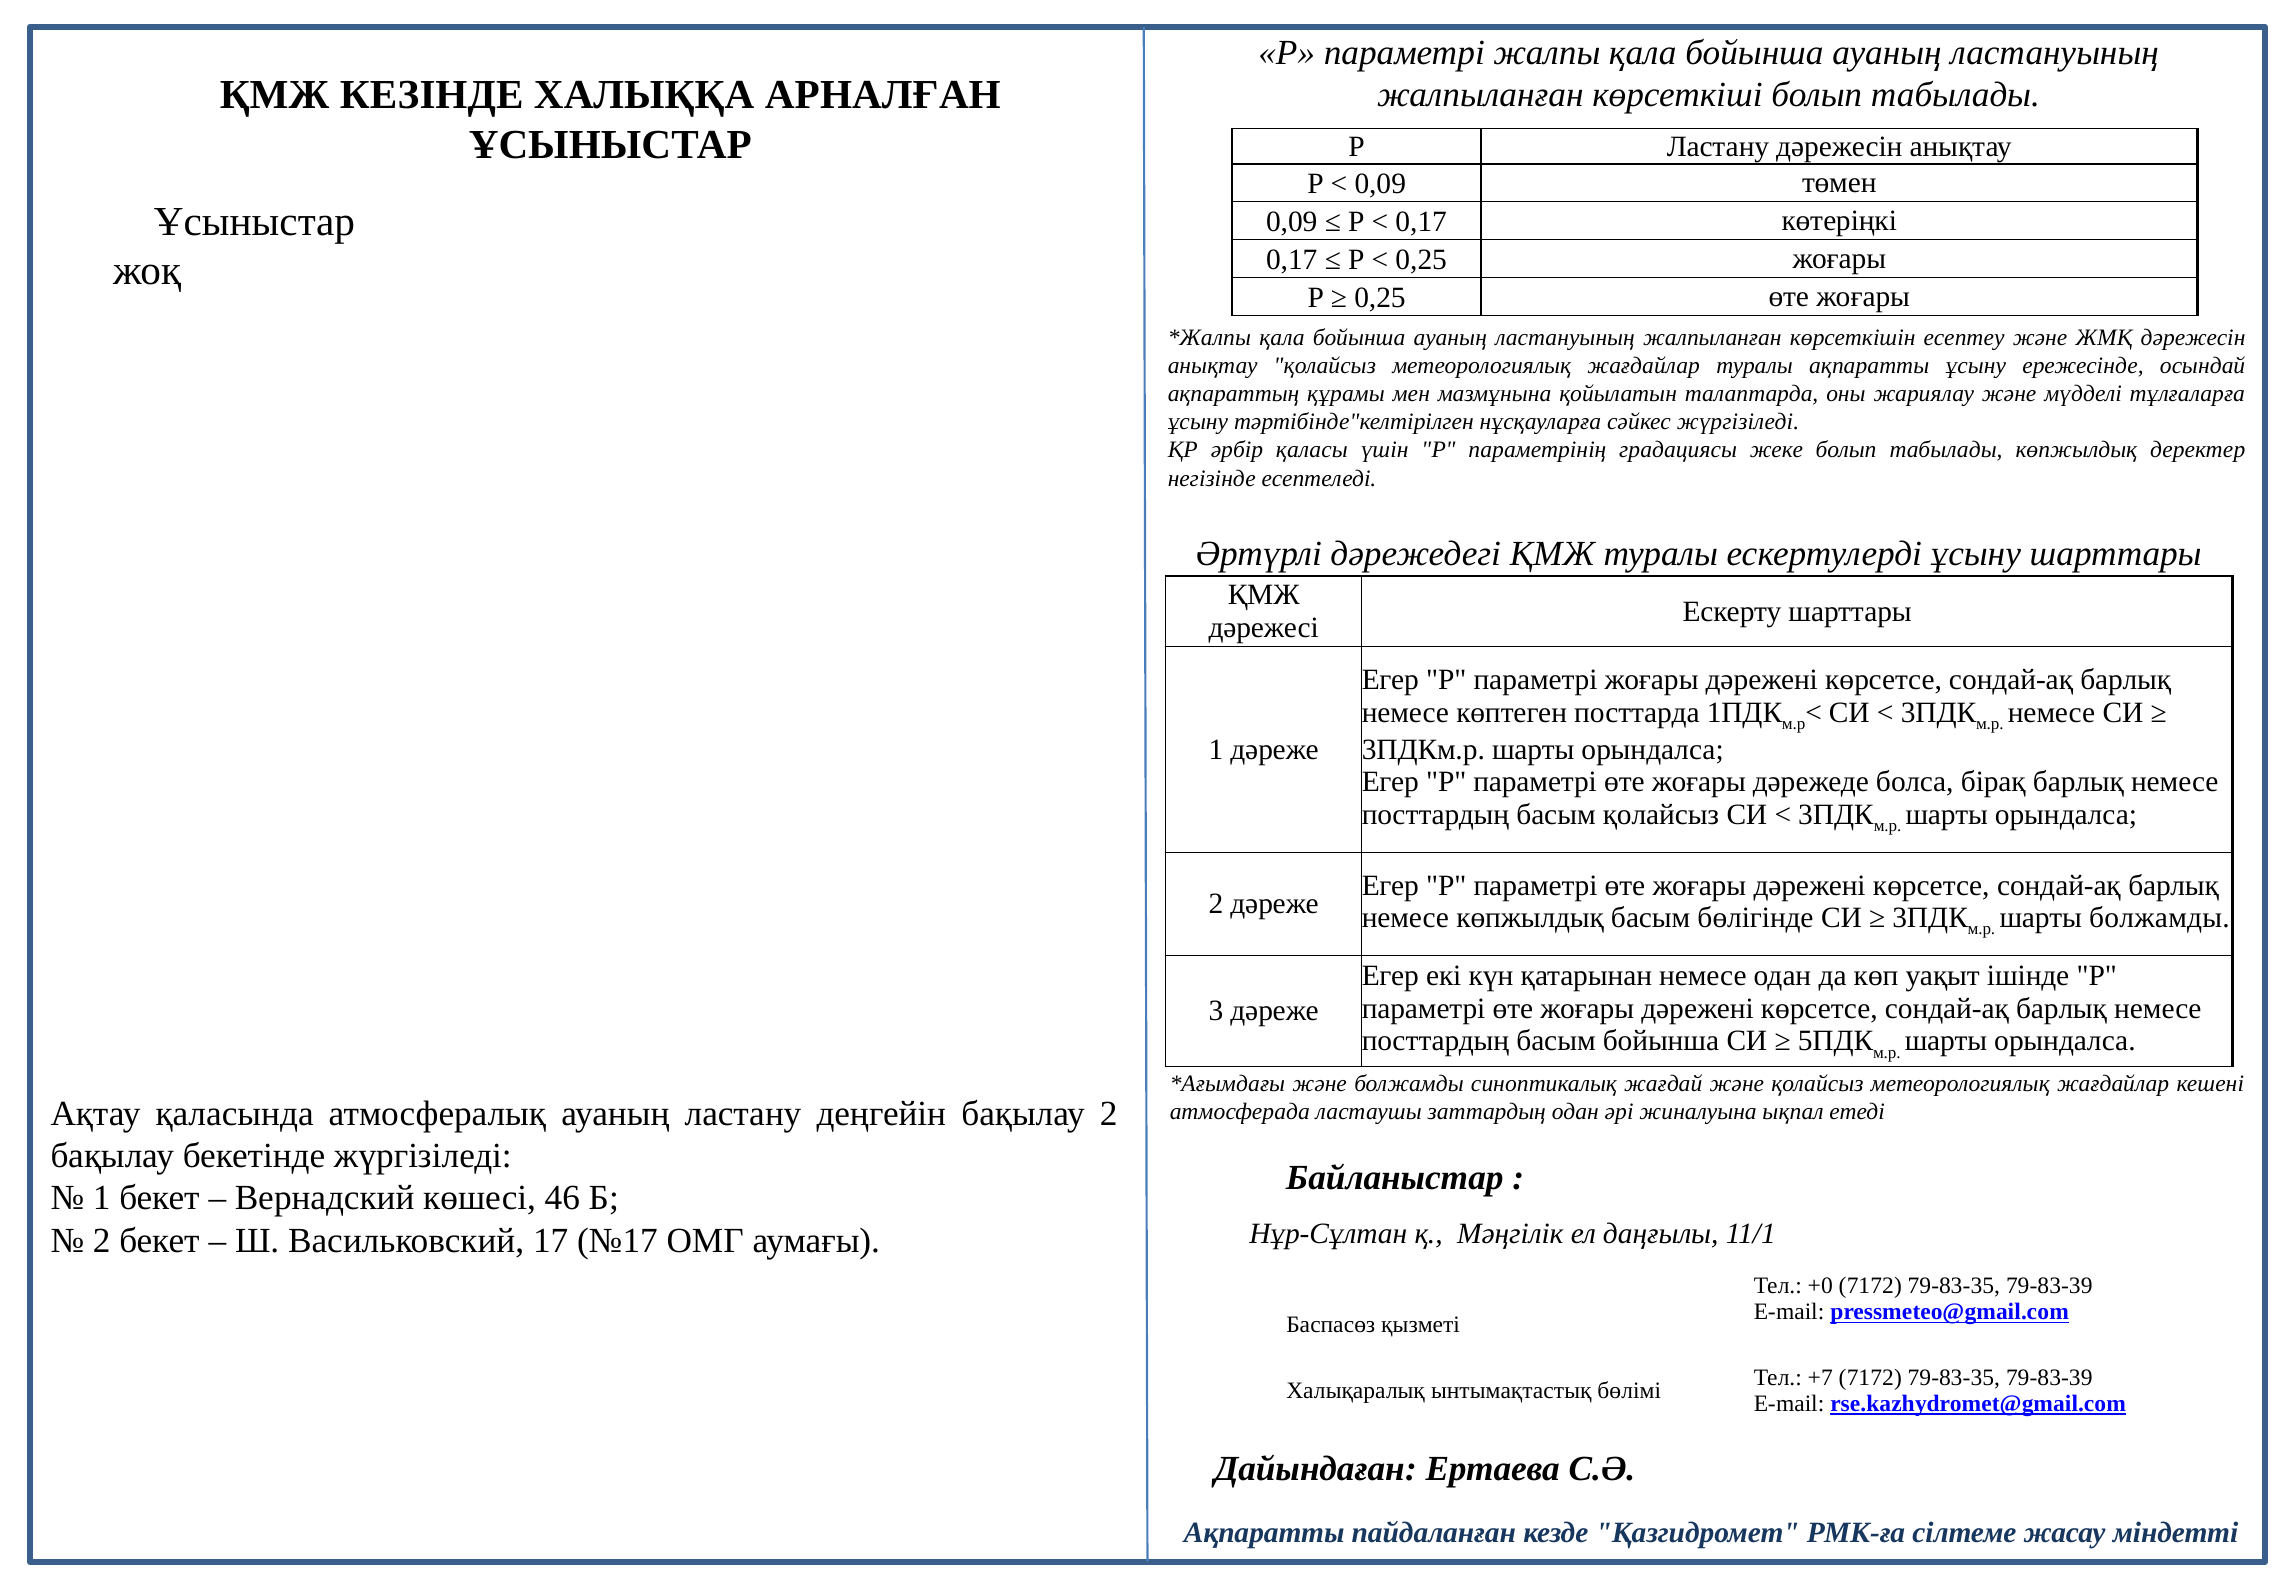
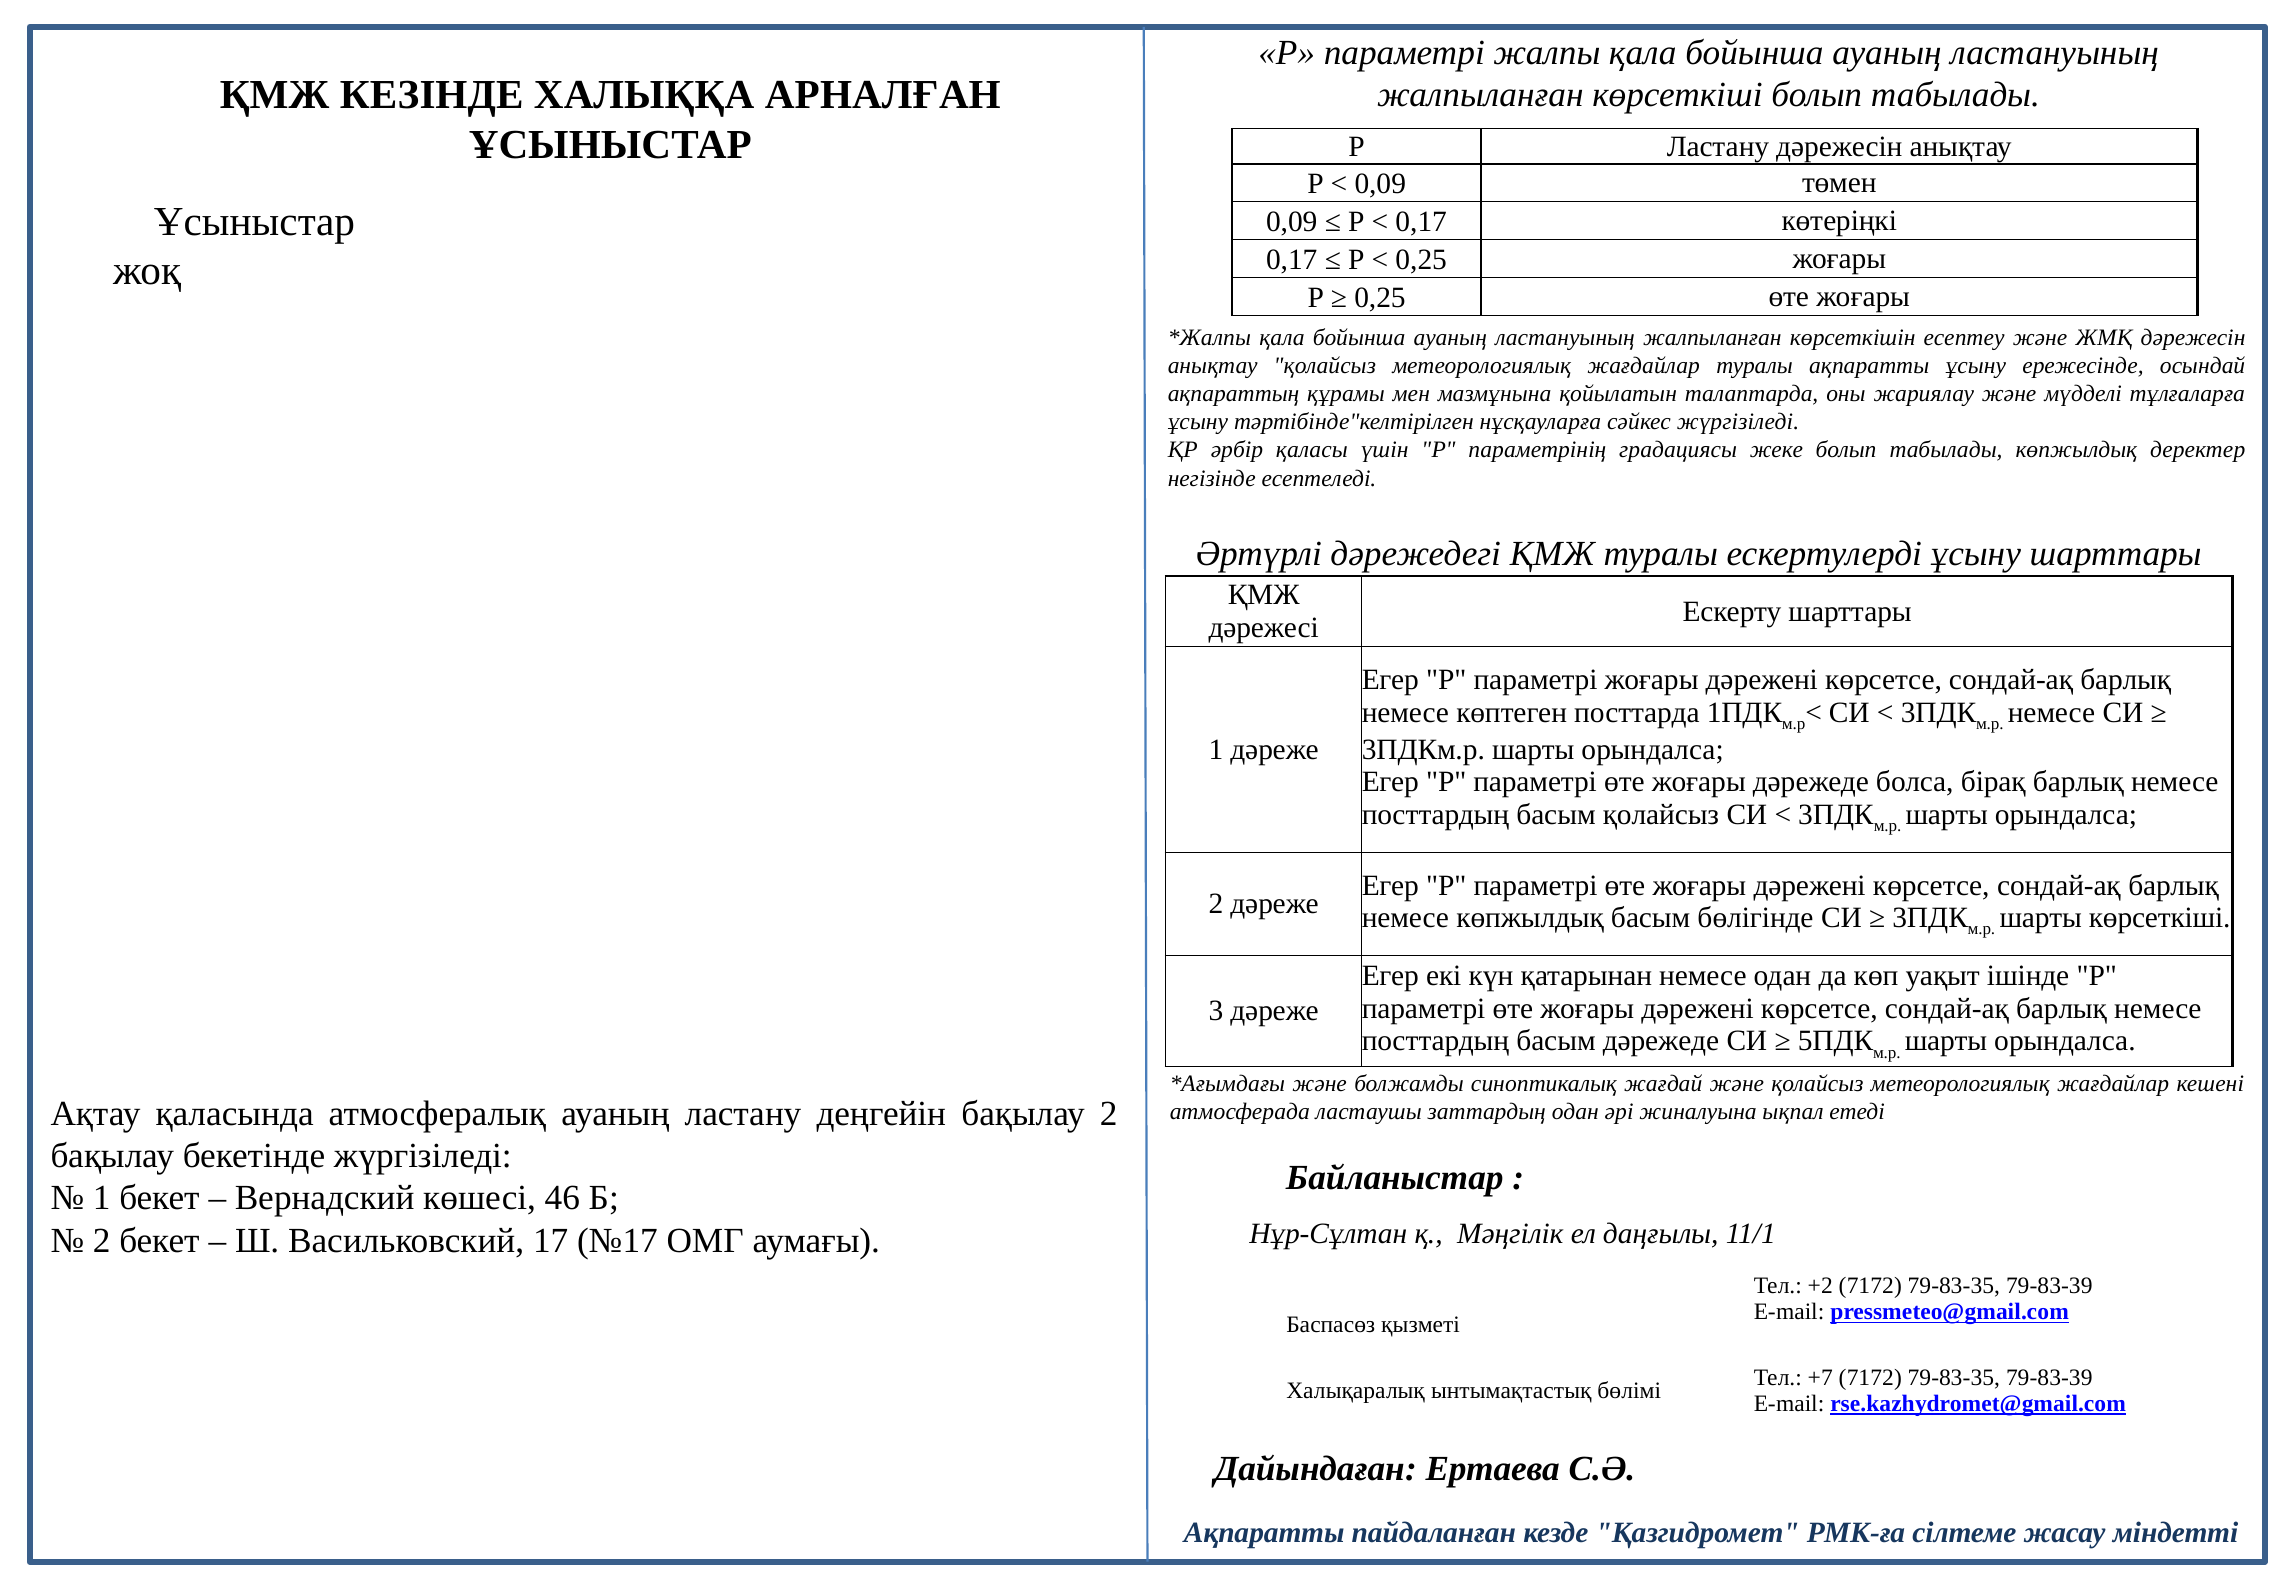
шарты болжамды: болжамды -> көрсеткіші
басым бойынша: бойынша -> дәрежеде
+0: +0 -> +2
